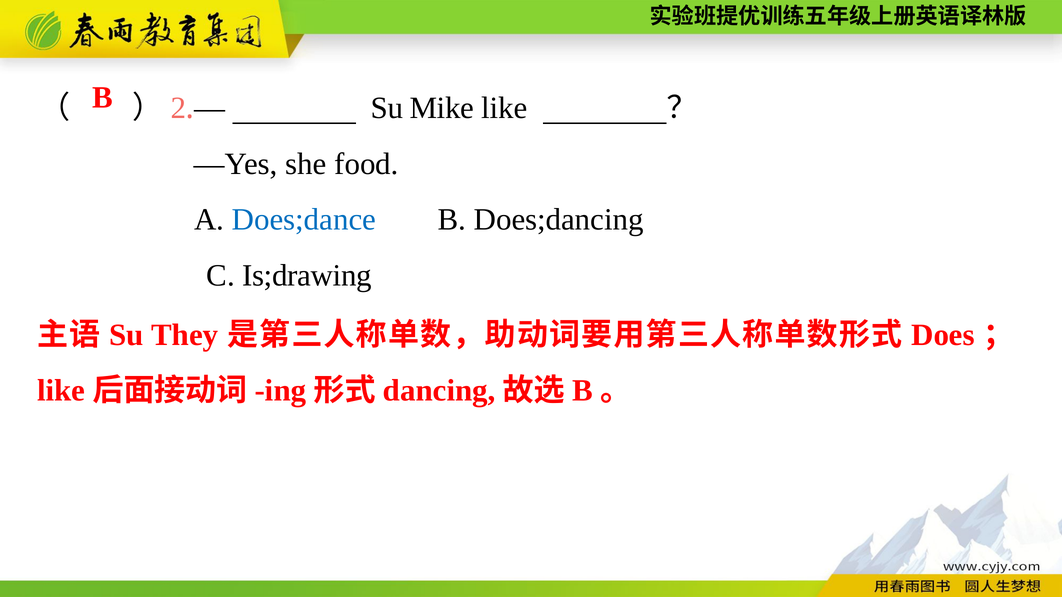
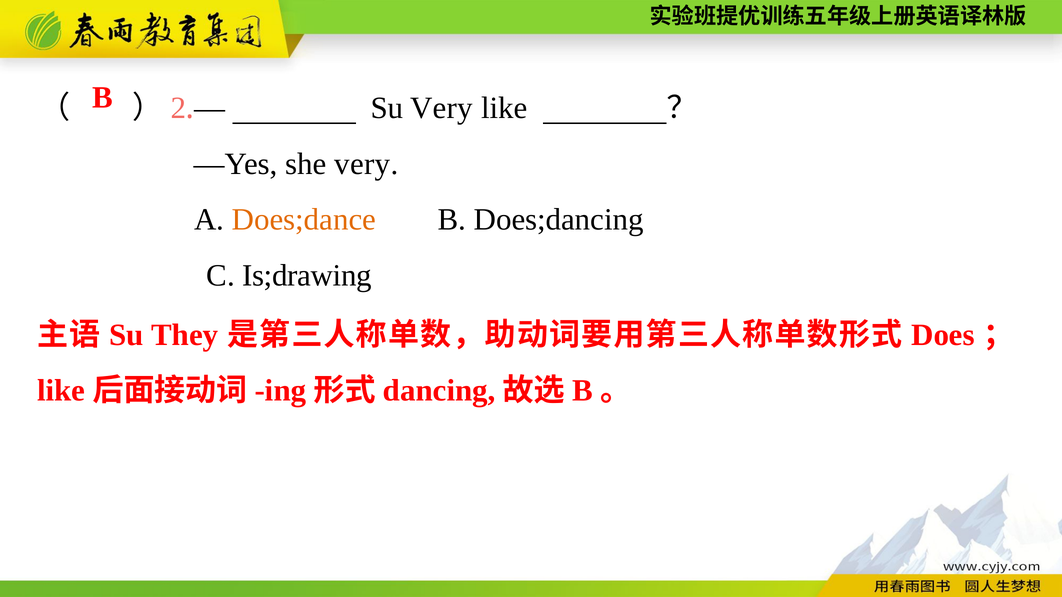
Su Mike: Mike -> Very
she food: food -> very
Does;dance colour: blue -> orange
